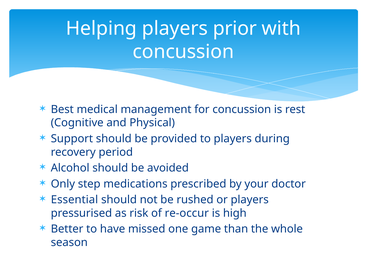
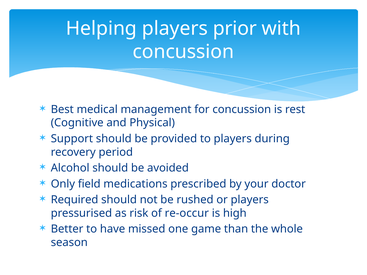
step: step -> field
Essential: Essential -> Required
